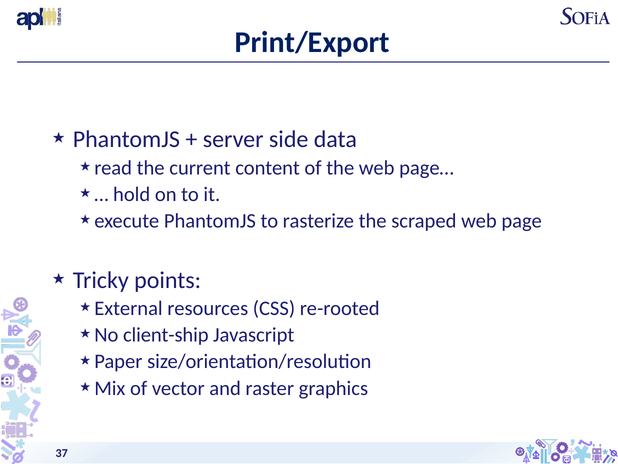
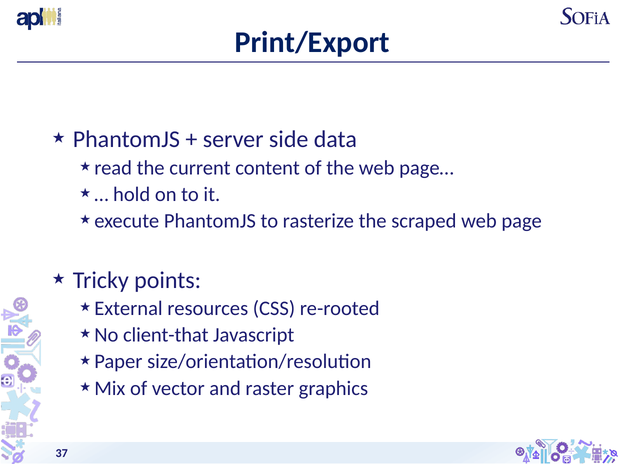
client-ship: client-ship -> client-that
